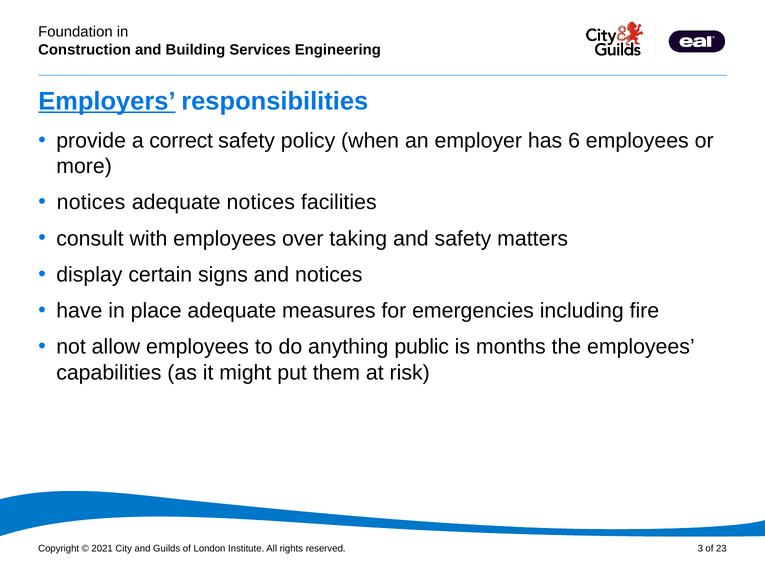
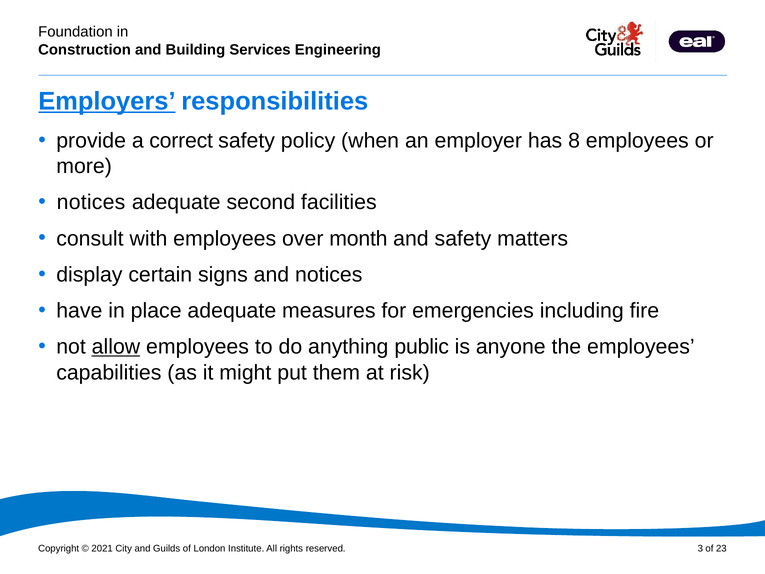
6: 6 -> 8
adequate notices: notices -> second
taking: taking -> month
allow underline: none -> present
months: months -> anyone
